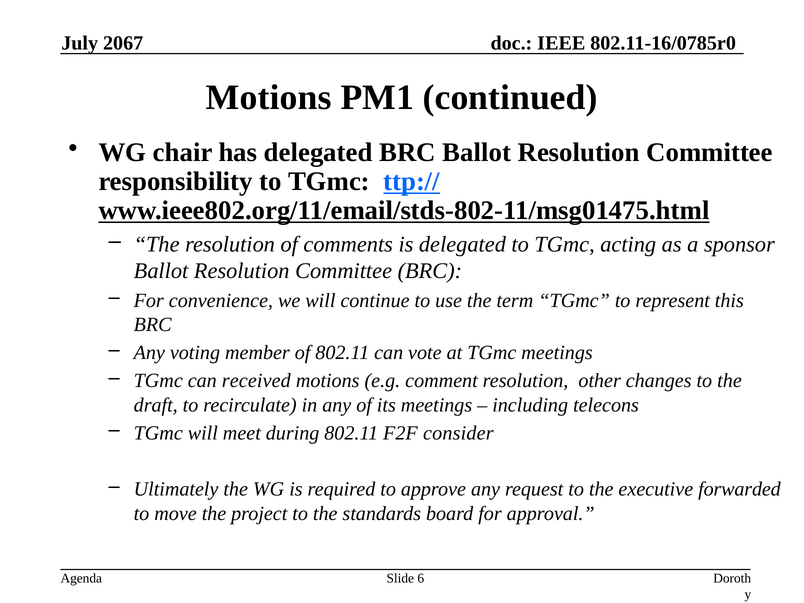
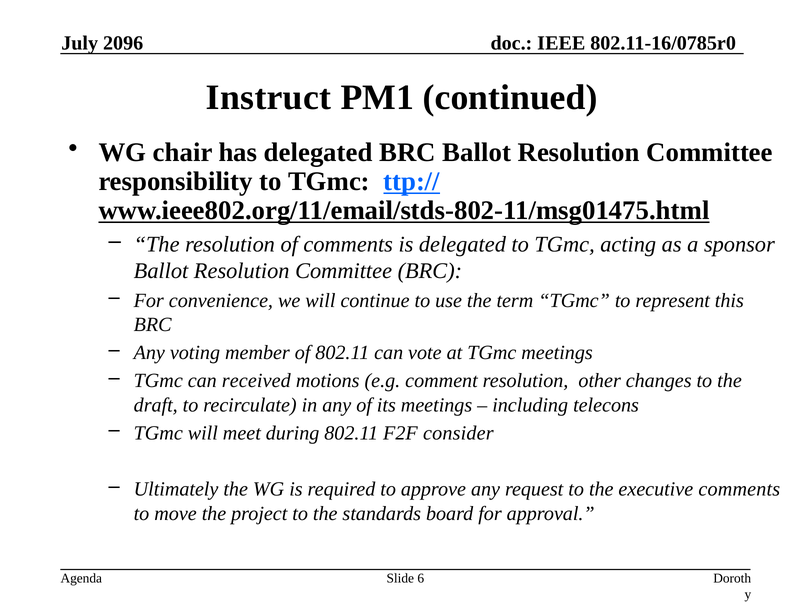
2067: 2067 -> 2096
Motions at (269, 98): Motions -> Instruct
executive forwarded: forwarded -> comments
